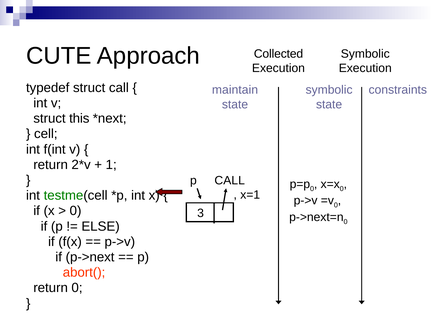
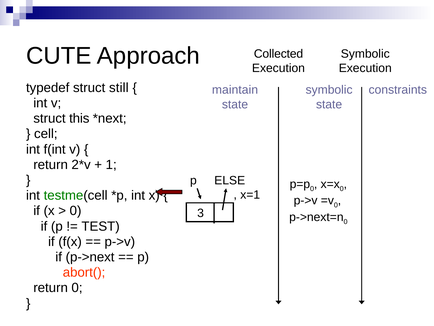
struct call: call -> still
CALL at (230, 180): CALL -> ELSE
ELSE: ELSE -> TEST
